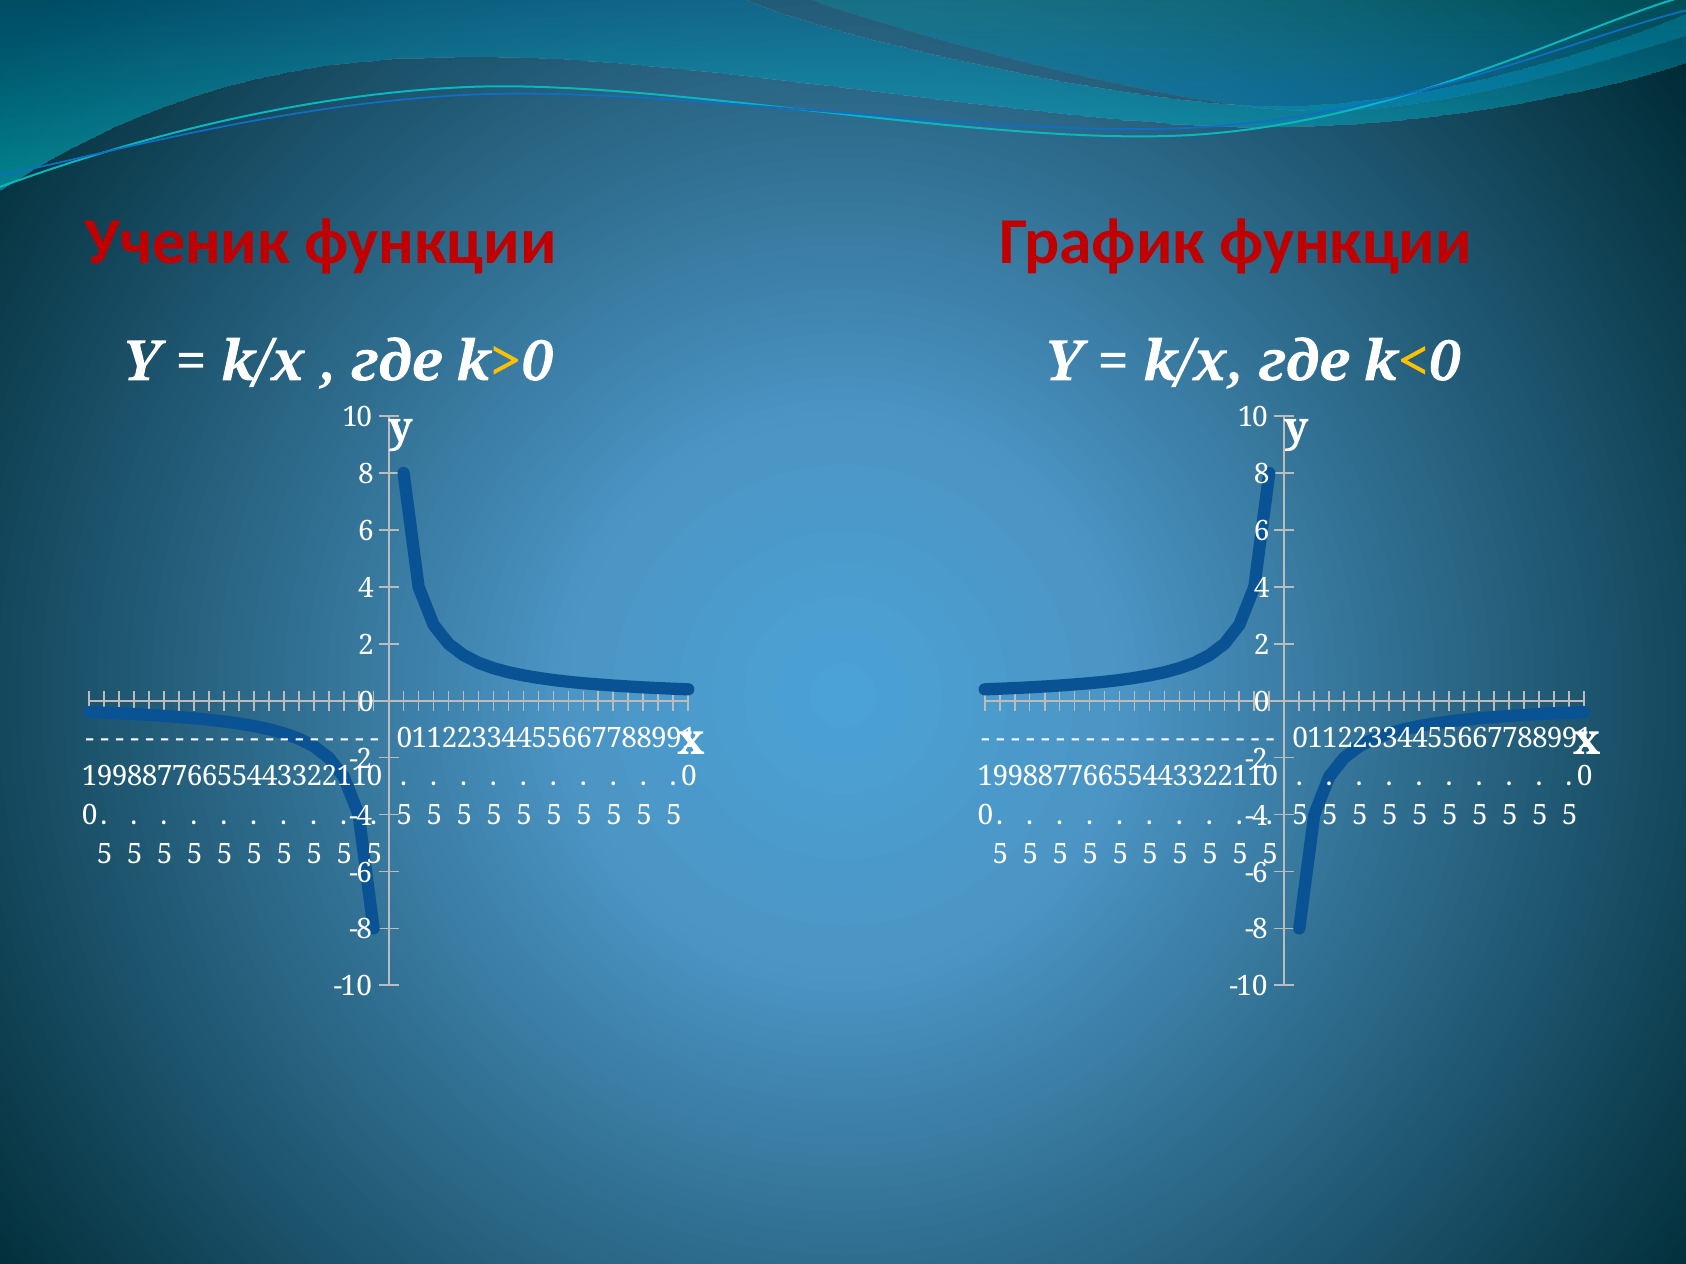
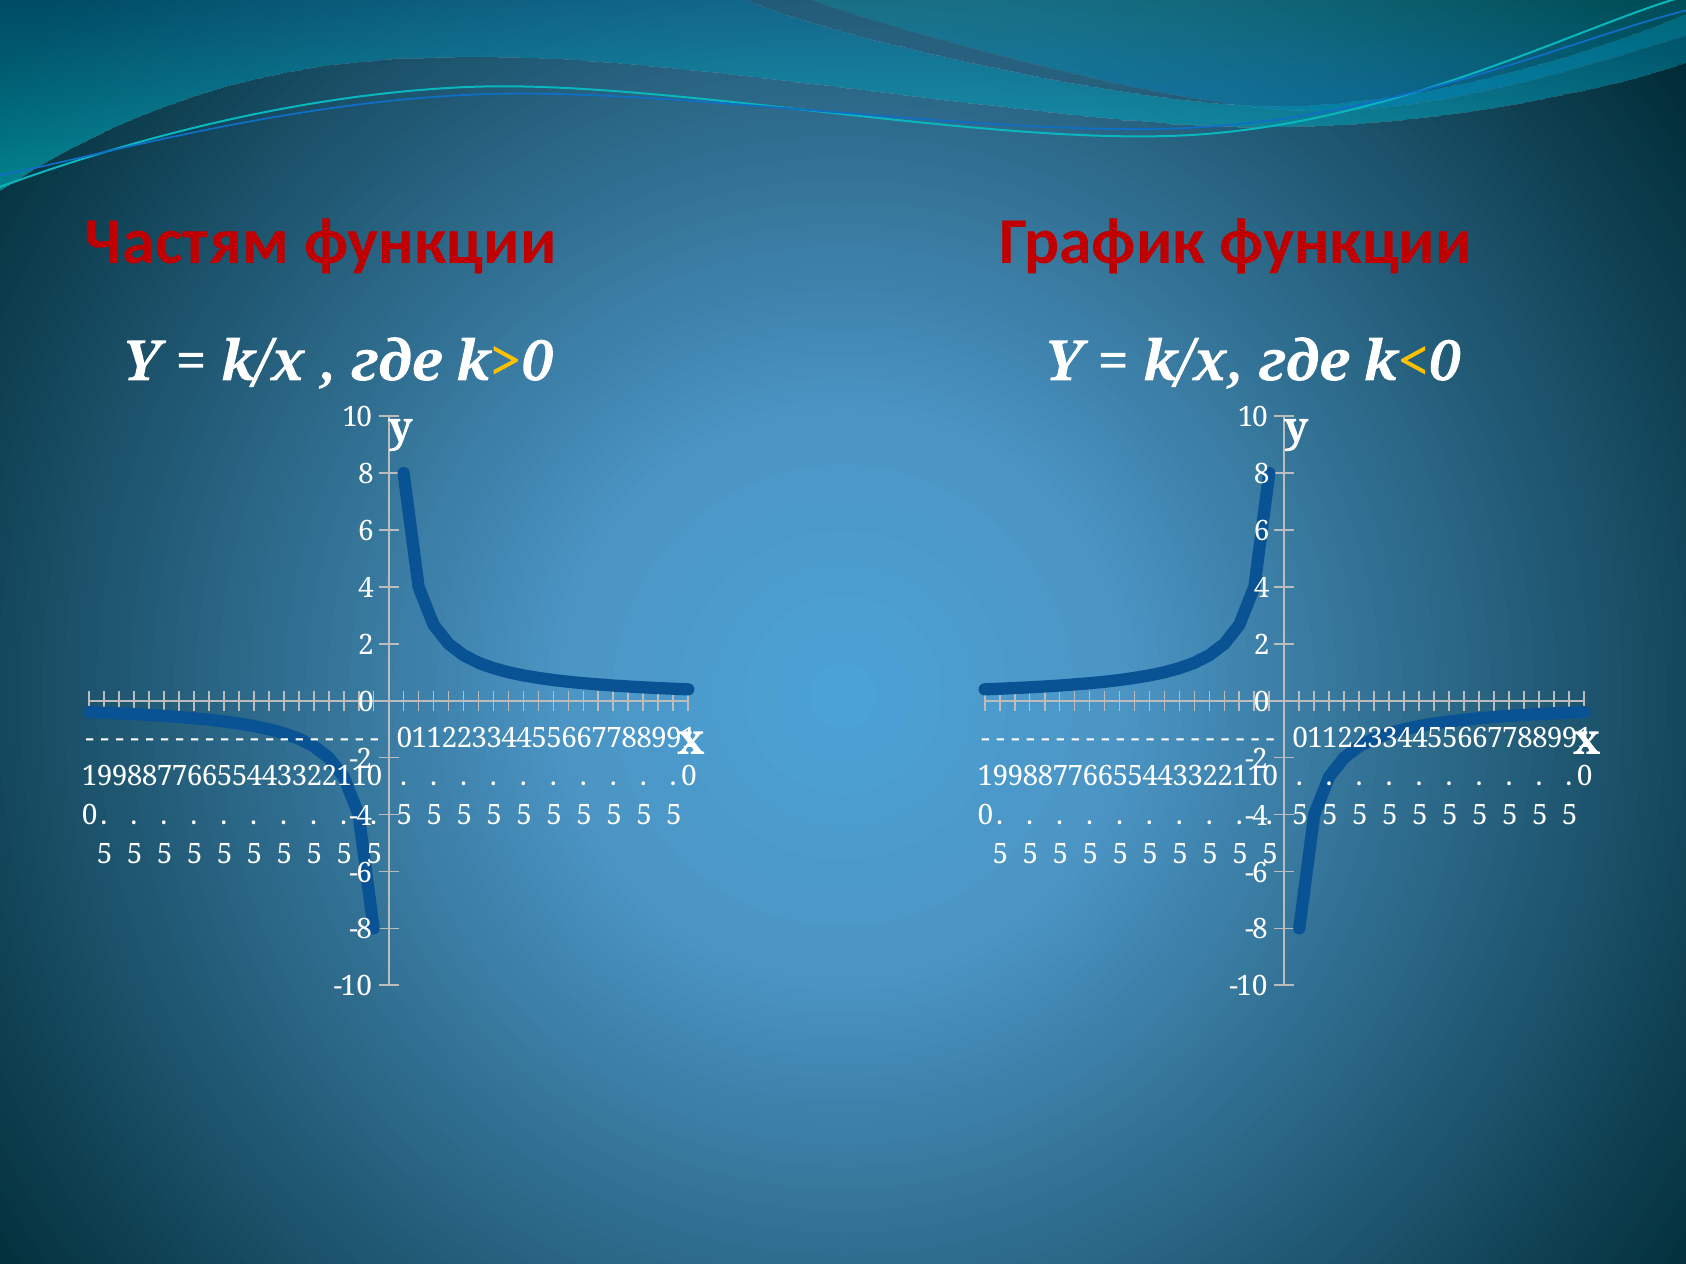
Ученик: Ученик -> Частям
